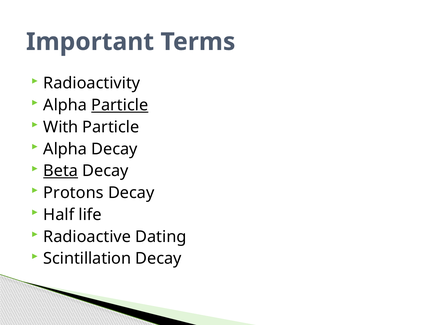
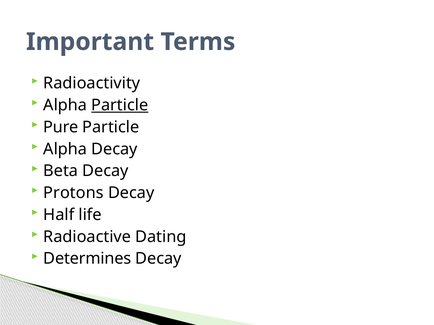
With: With -> Pure
Beta underline: present -> none
Scintillation: Scintillation -> Determines
